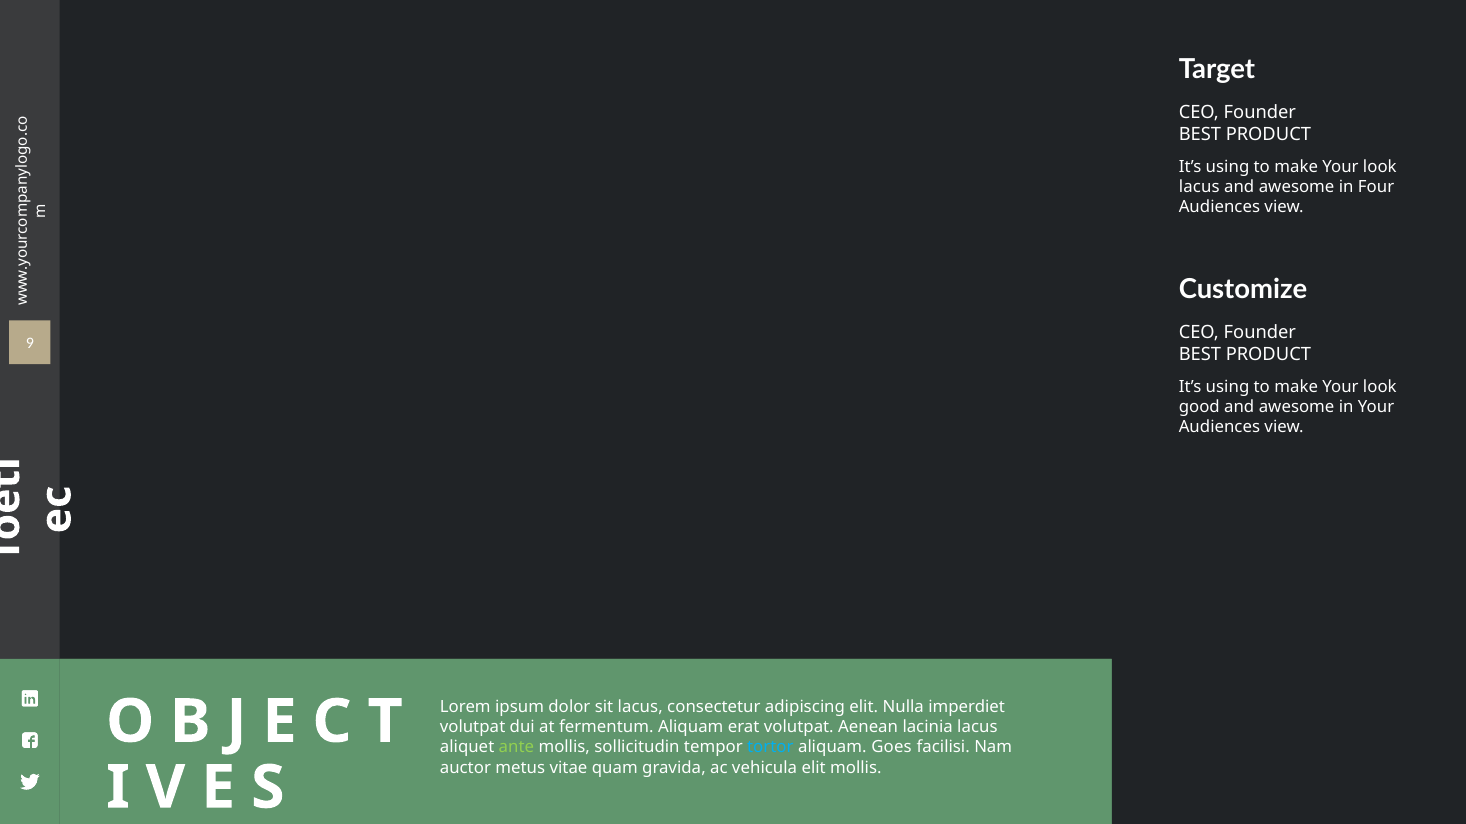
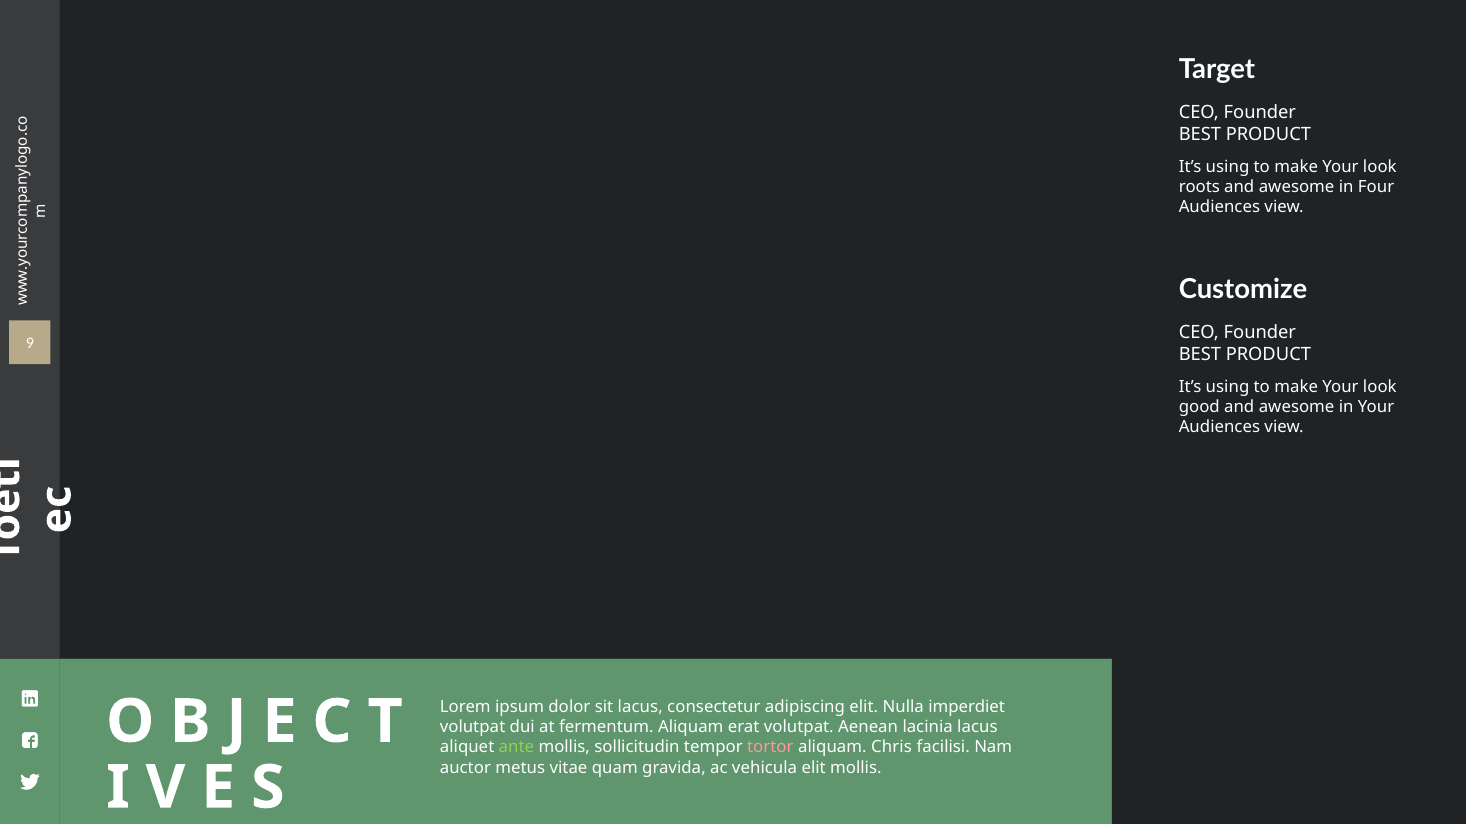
lacus at (1199, 187): lacus -> roots
tortor colour: light blue -> pink
Goes: Goes -> Chris
